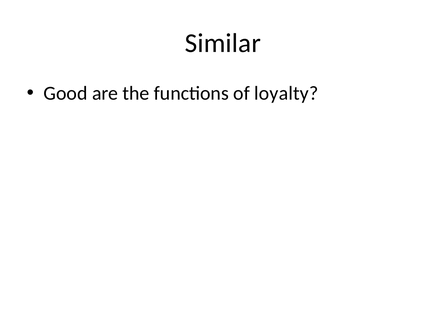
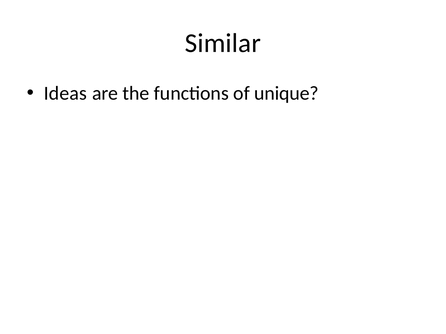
Good: Good -> Ideas
loyalty: loyalty -> unique
